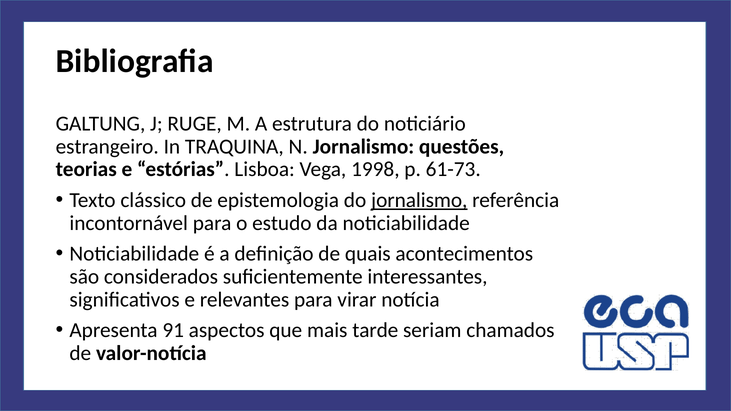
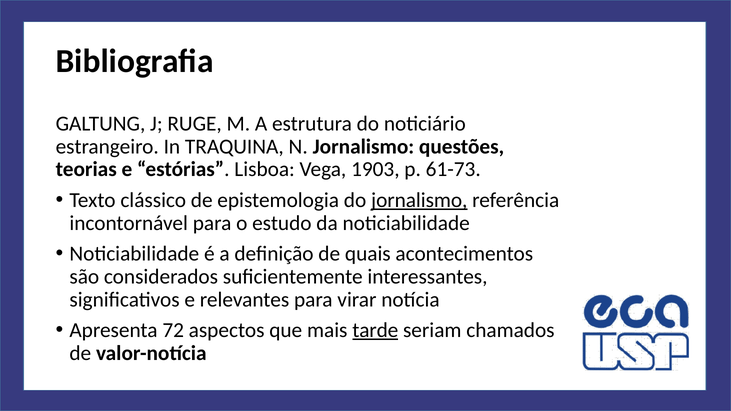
1998: 1998 -> 1903
91: 91 -> 72
tarde underline: none -> present
